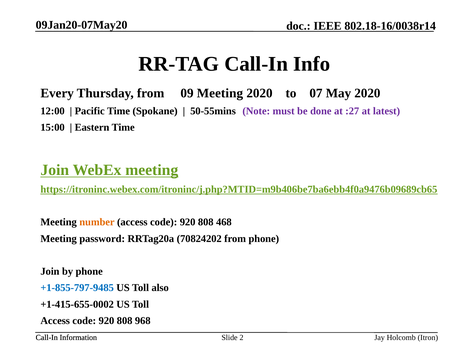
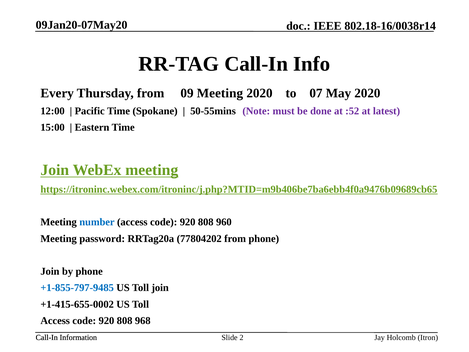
:27: :27 -> :52
number colour: orange -> blue
468: 468 -> 960
70824202: 70824202 -> 77804202
Toll also: also -> join
